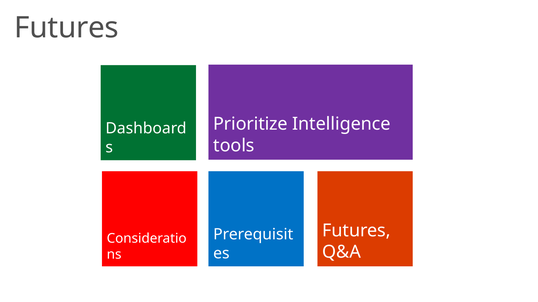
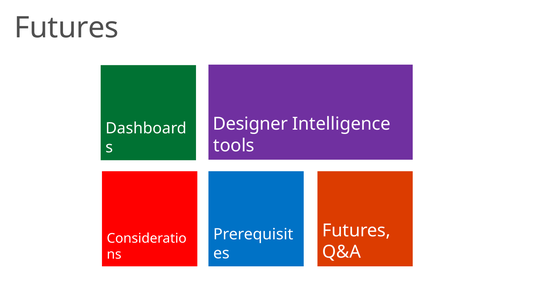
Prioritize: Prioritize -> Designer
